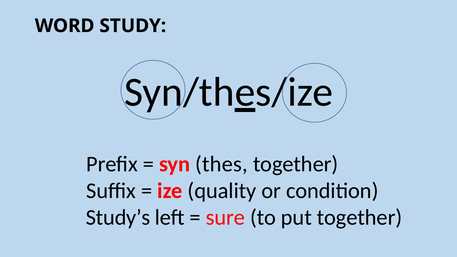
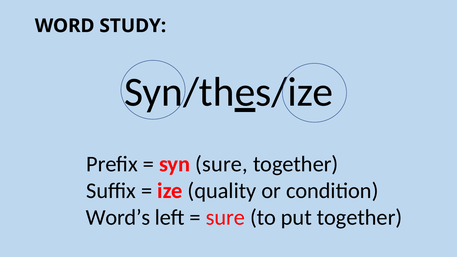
syn thes: thes -> sure
Study’s: Study’s -> Word’s
